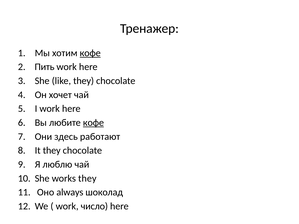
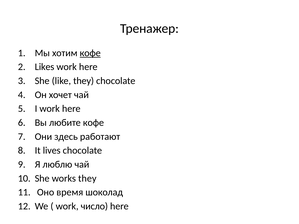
Пить: Пить -> Likes
кофе at (93, 123) underline: present -> none
It they: they -> lives
always: always -> время
